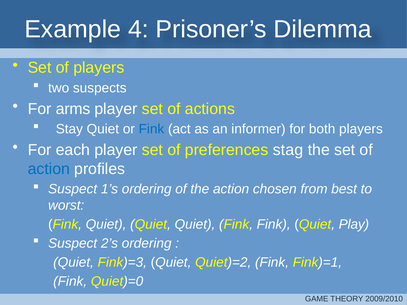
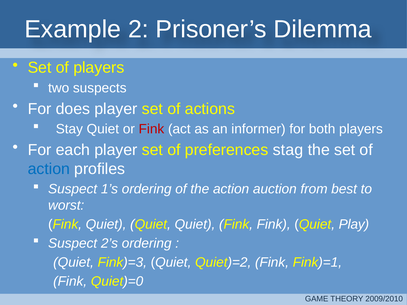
4: 4 -> 2
arms: arms -> does
Fink at (151, 129) colour: blue -> red
chosen: chosen -> auction
